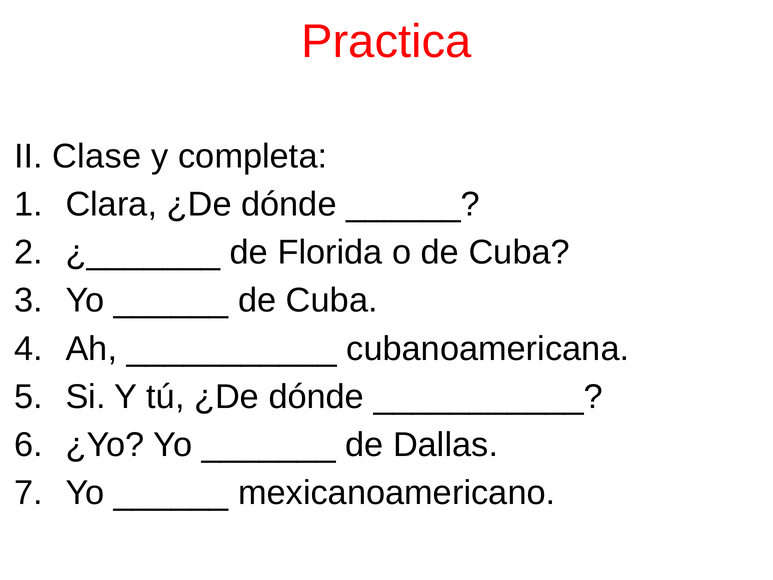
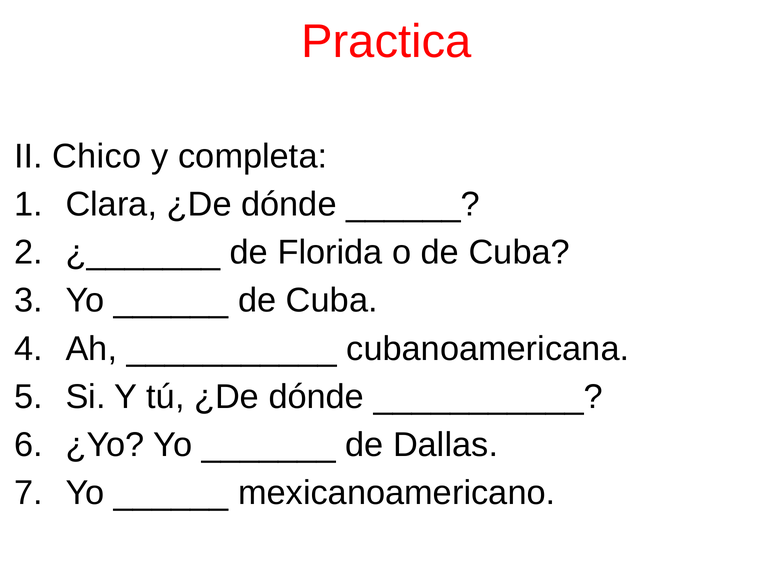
Clase: Clase -> Chico
